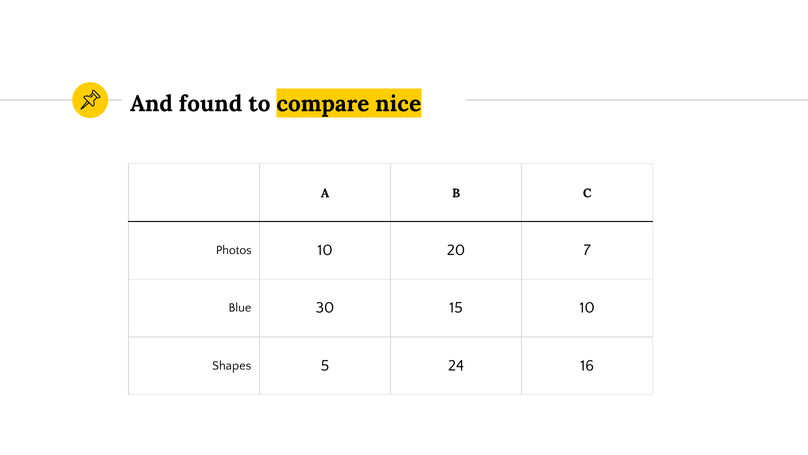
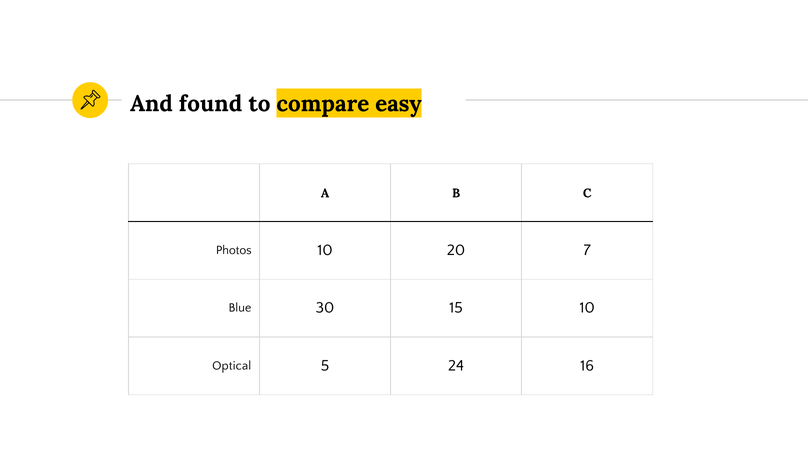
nice: nice -> easy
Shapes: Shapes -> Optical
